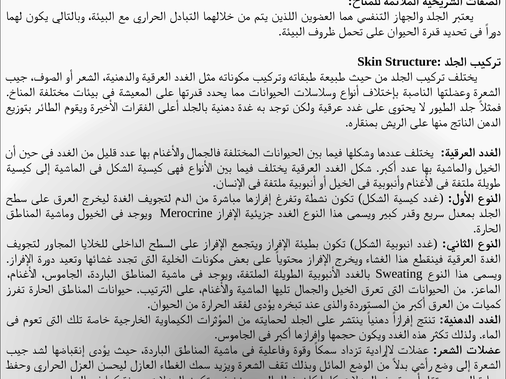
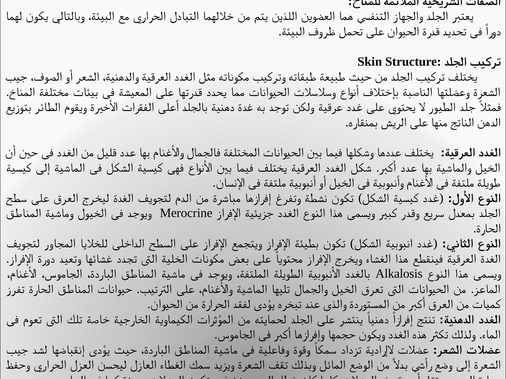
Sweating: Sweating -> Alkalosis
